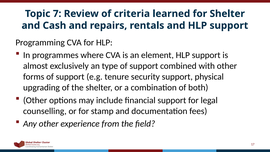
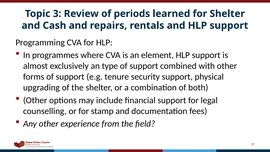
7: 7 -> 3
criteria: criteria -> periods
